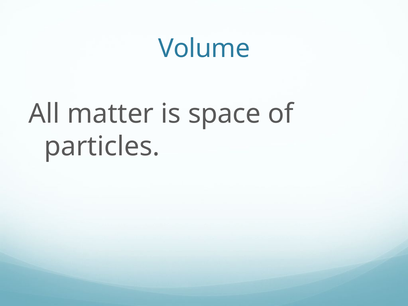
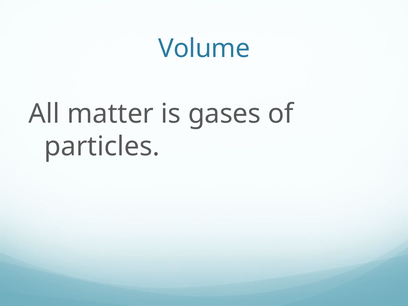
space: space -> gases
